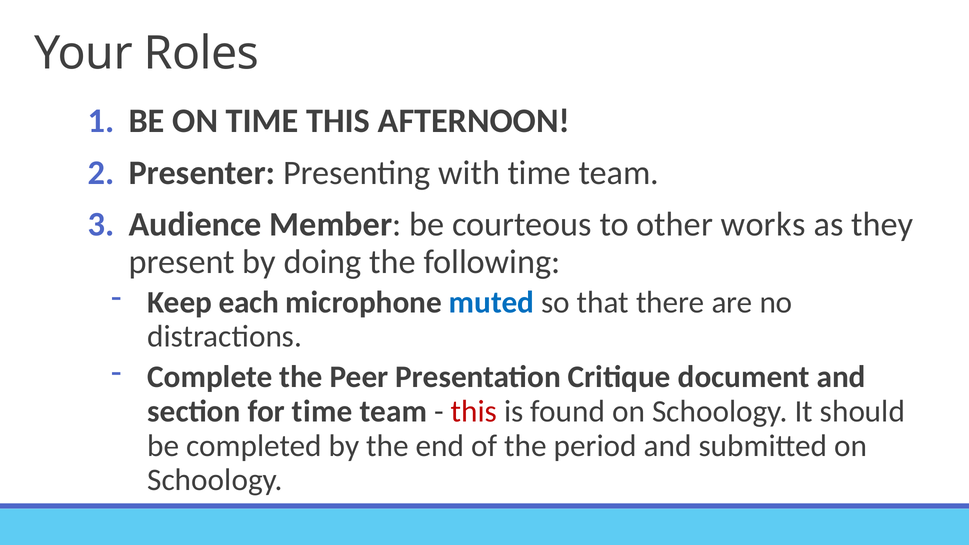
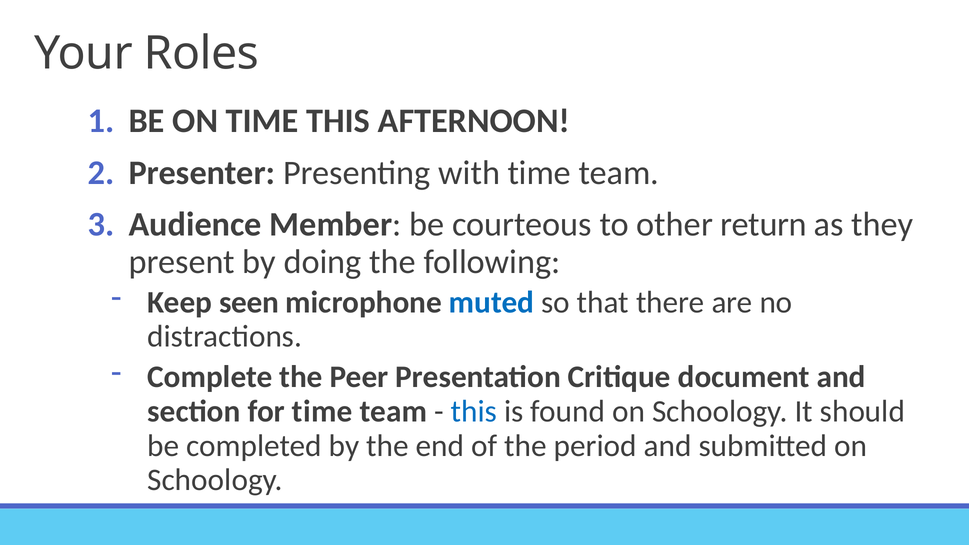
works: works -> return
each: each -> seen
this at (474, 411) colour: red -> blue
